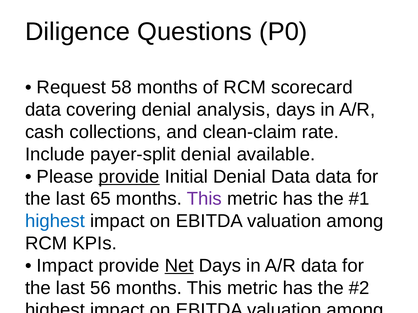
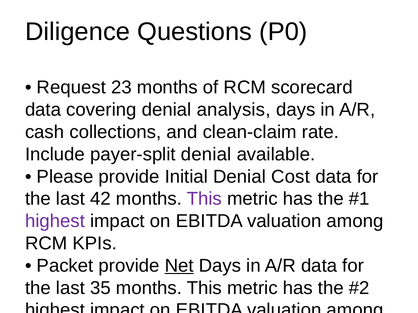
58: 58 -> 23
provide at (129, 177) underline: present -> none
Denial Data: Data -> Cost
65: 65 -> 42
highest at (55, 221) colour: blue -> purple
Impact at (65, 266): Impact -> Packet
56: 56 -> 35
